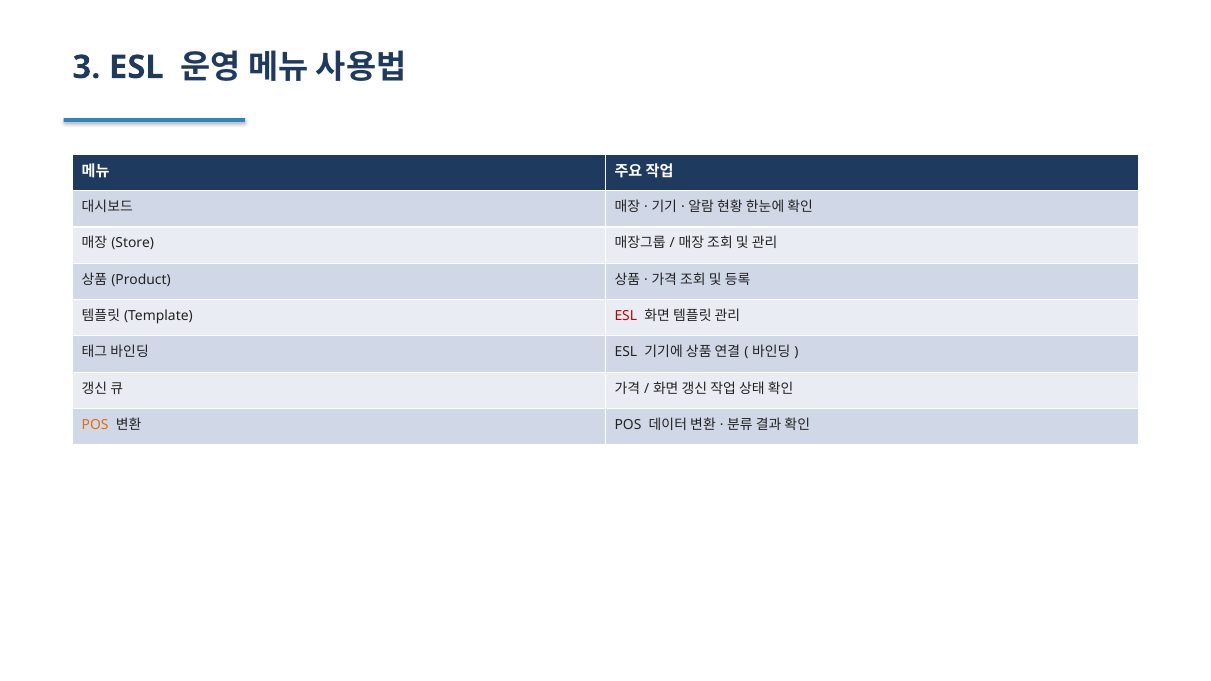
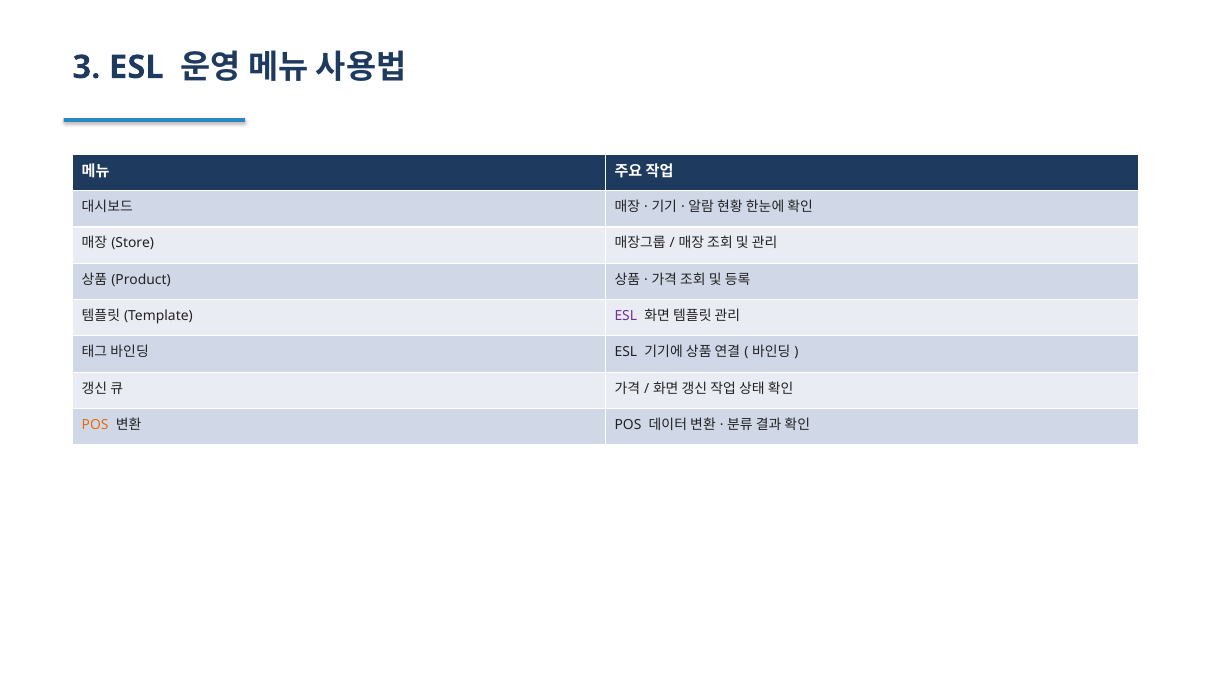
ESL at (626, 316) colour: red -> purple
